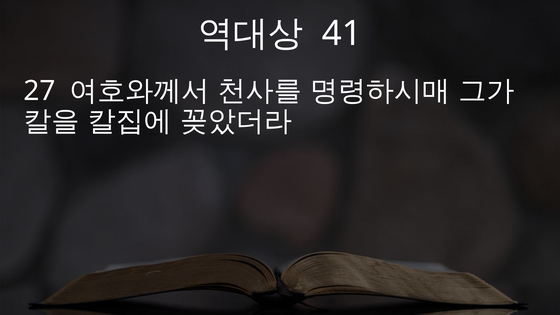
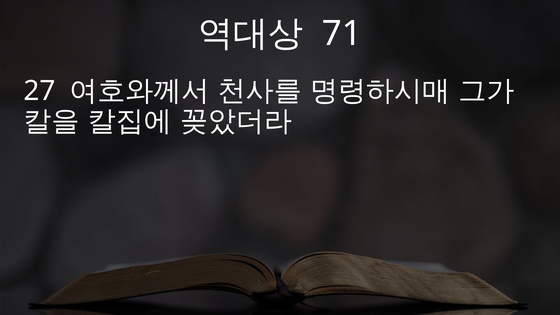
41: 41 -> 71
